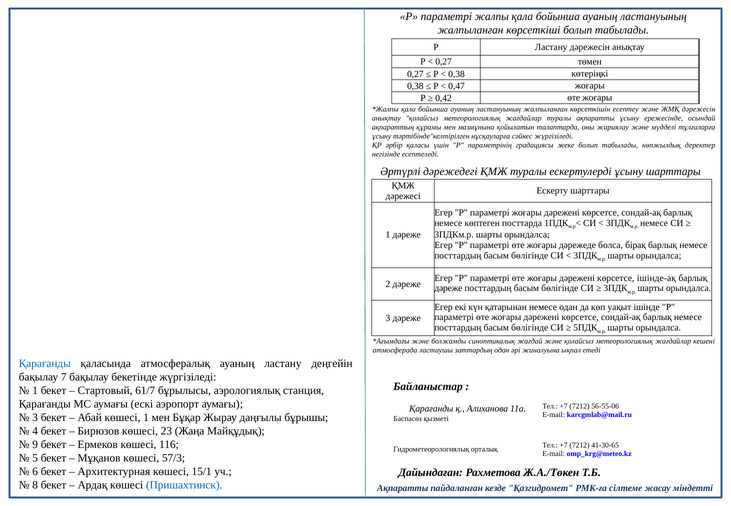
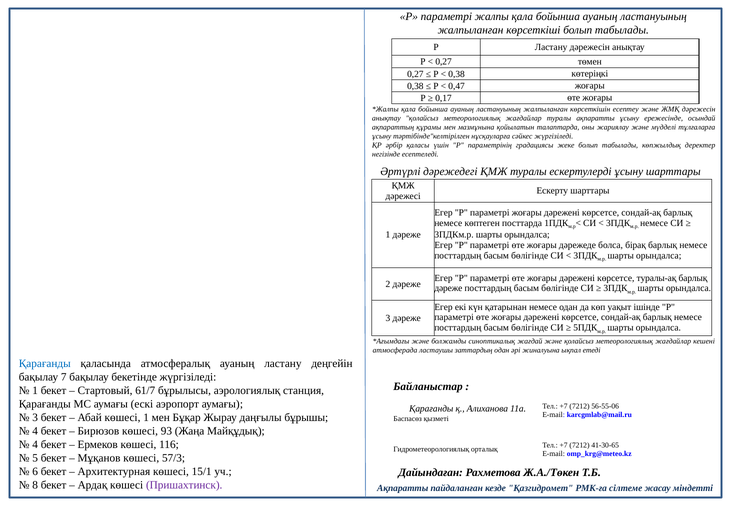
0,42: 0,42 -> 0,17
ішінде-ақ: ішінде-ақ -> туралы-ақ
23: 23 -> 93
9 at (35, 445): 9 -> 4
Пришахтинск colour: blue -> purple
